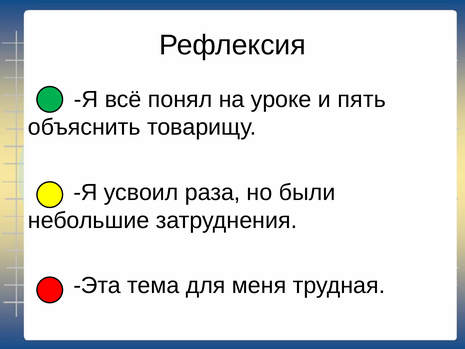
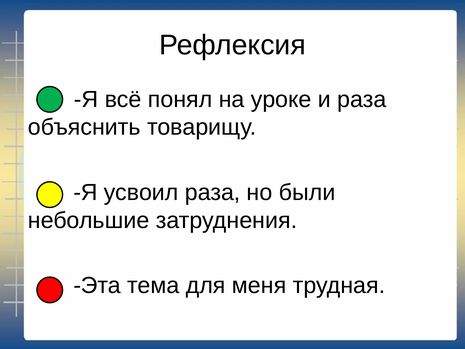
и пять: пять -> раза
